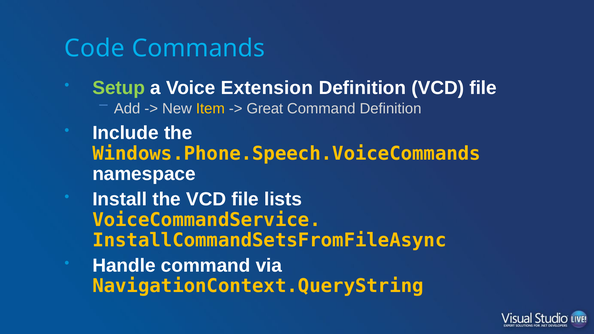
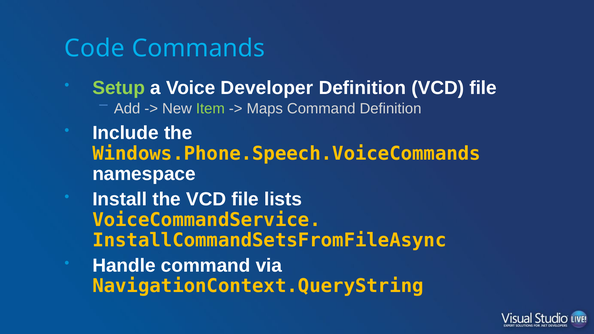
Extension: Extension -> Developer
Item colour: yellow -> light green
Great: Great -> Maps
